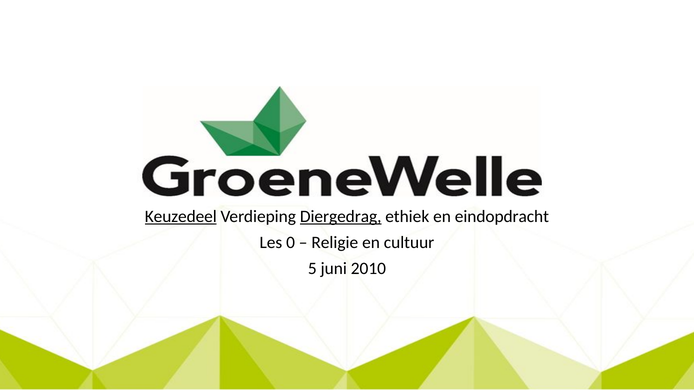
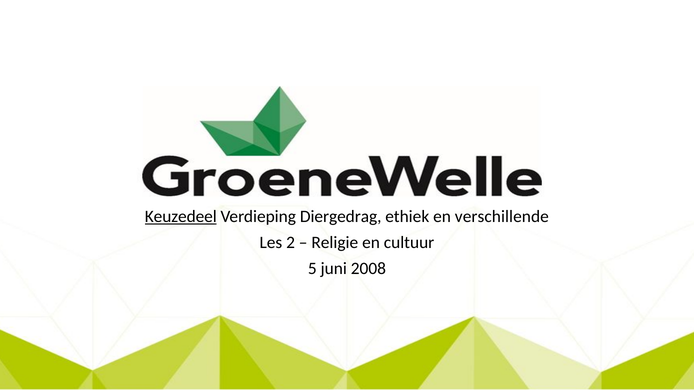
Diergedrag underline: present -> none
eindopdracht: eindopdracht -> verschillende
0: 0 -> 2
2010: 2010 -> 2008
